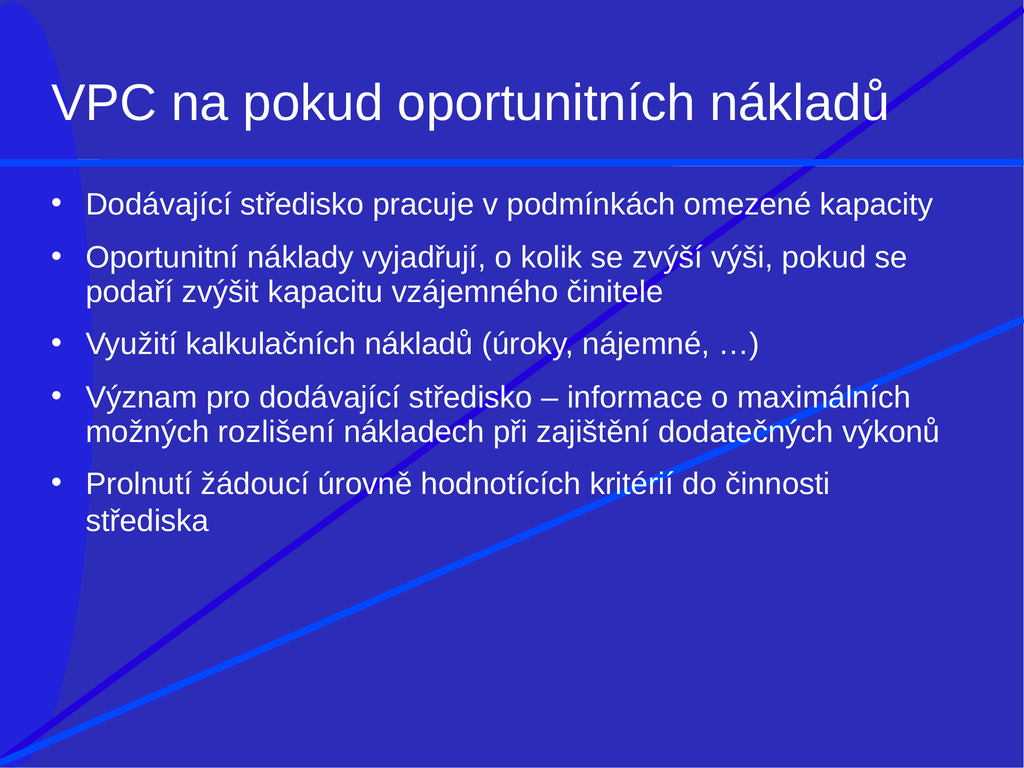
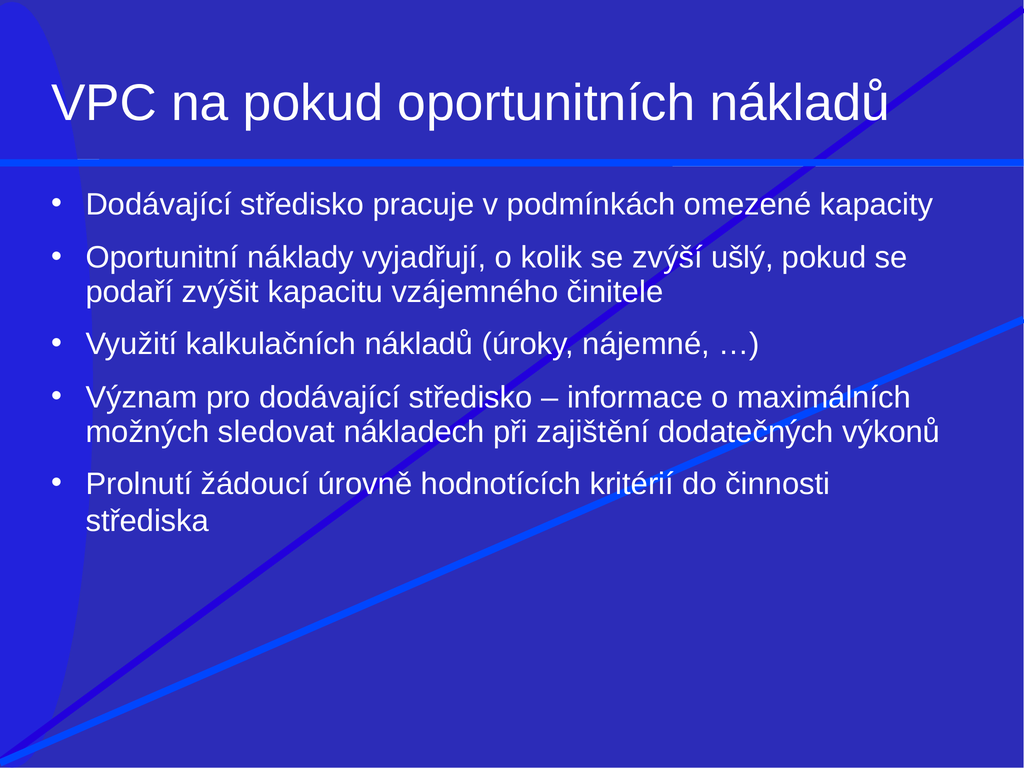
výši: výši -> ušlý
rozlišení: rozlišení -> sledovat
